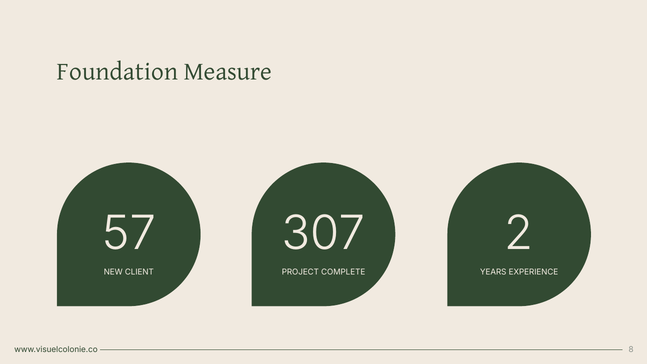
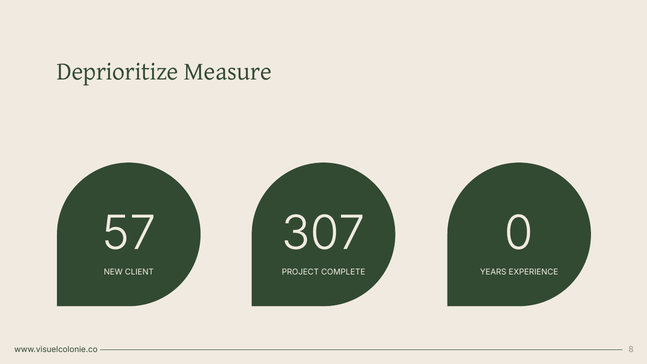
Foundation: Foundation -> Deprioritize
2: 2 -> 0
